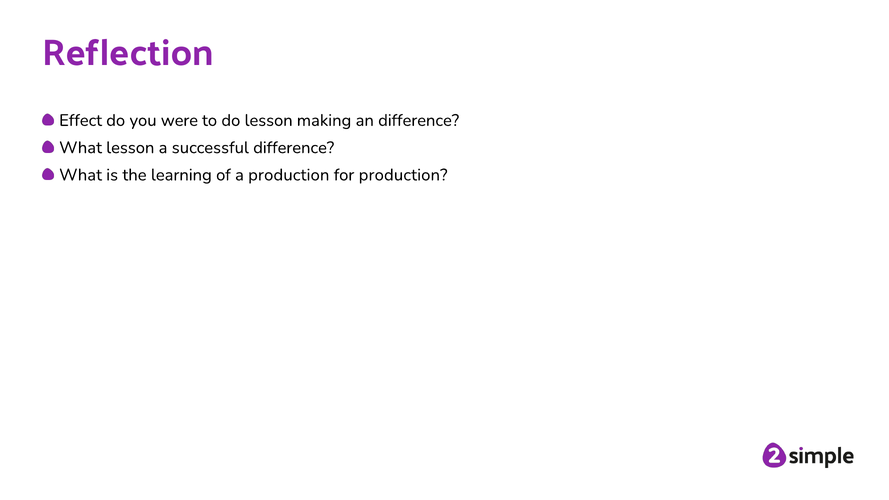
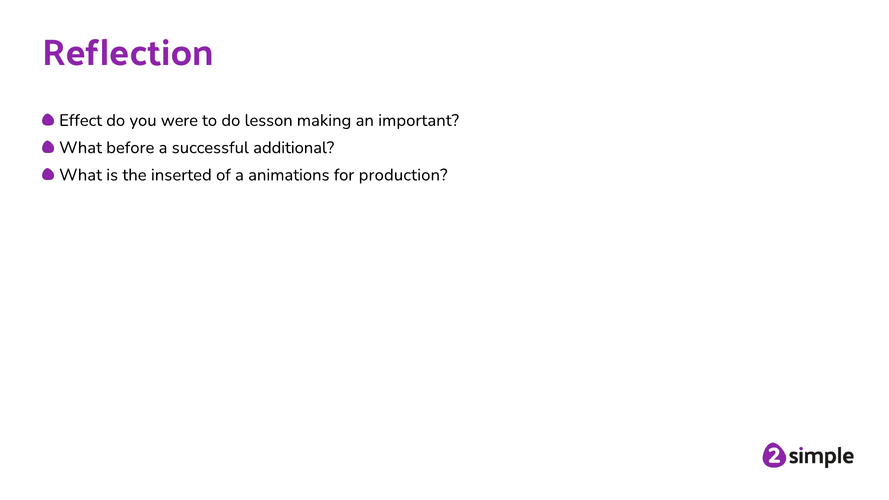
an difference: difference -> important
What lesson: lesson -> before
successful difference: difference -> additional
learning: learning -> inserted
a production: production -> animations
